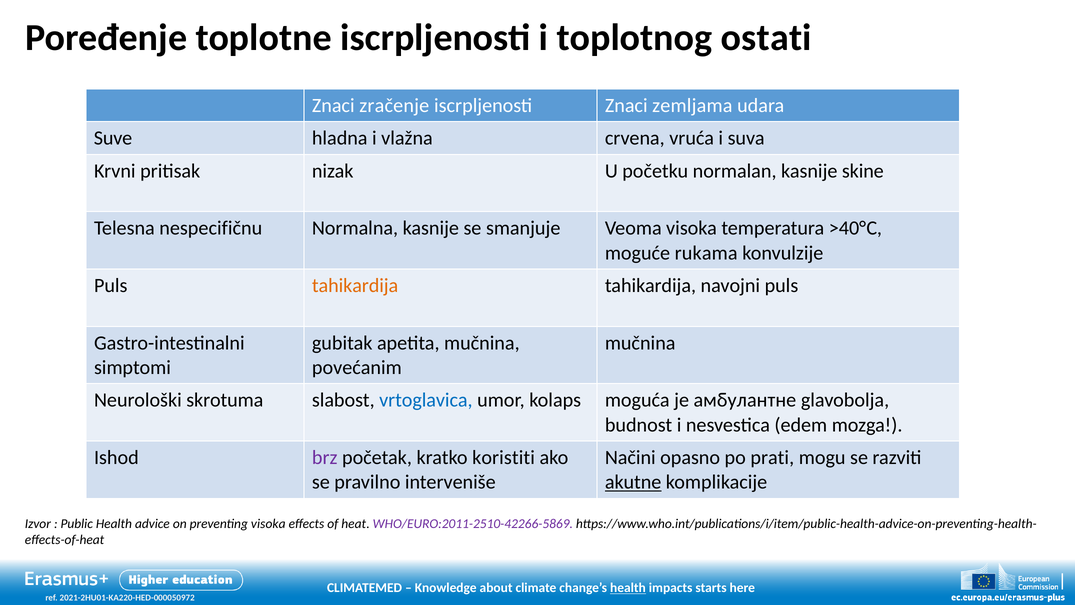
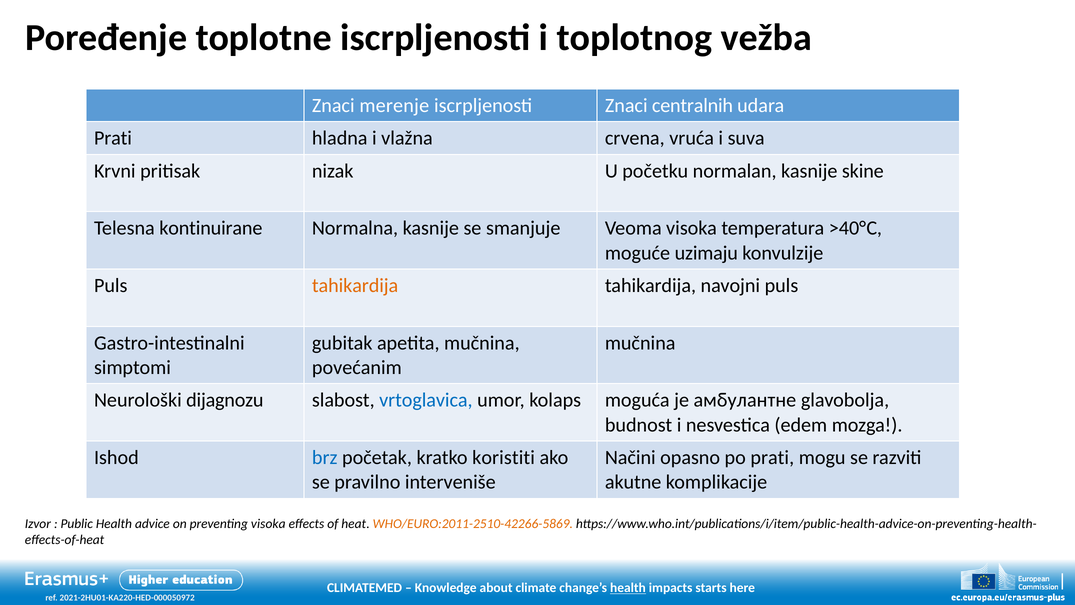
ostati: ostati -> vežba
zračenje: zračenje -> merenje
zemljama: zemljama -> centralnih
Suve at (113, 138): Suve -> Prati
nespecifičnu: nespecifičnu -> kontinuirane
rukama: rukama -> uzimaju
skrotuma: skrotuma -> dijagnozu
brz colour: purple -> blue
akutne underline: present -> none
WHO/EURO:2011-2510-42266-5869 colour: purple -> orange
